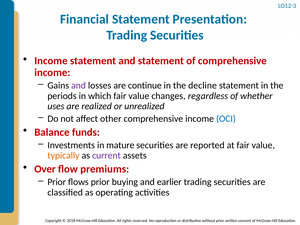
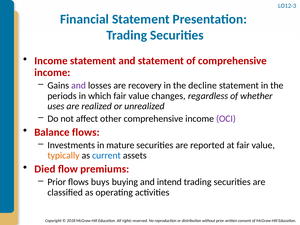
continue: continue -> recovery
OCI colour: blue -> purple
Balance funds: funds -> flows
current colour: purple -> blue
Over: Over -> Died
flows prior: prior -> buys
earlier: earlier -> intend
